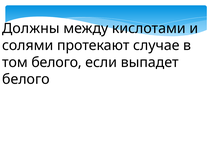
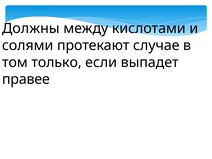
том белого: белого -> только
белого at (26, 79): белого -> правее
